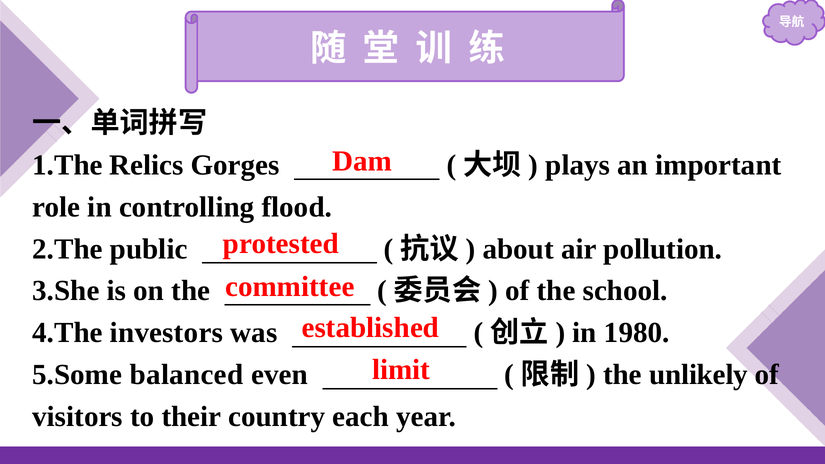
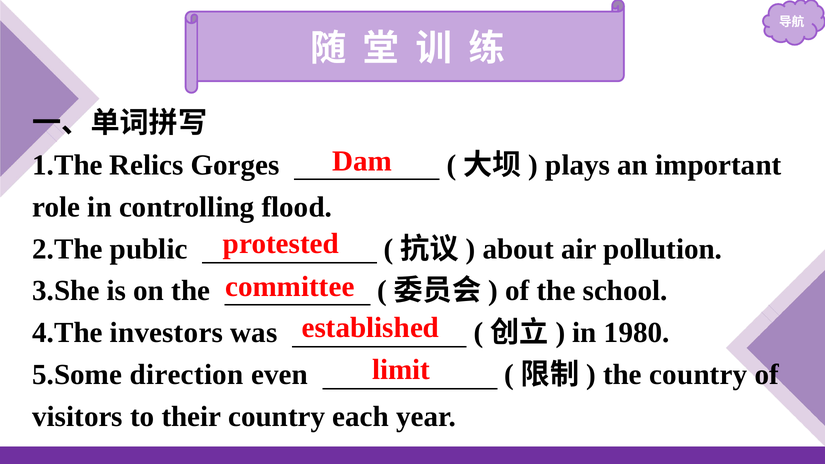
balanced: balanced -> direction
the unlikely: unlikely -> country
